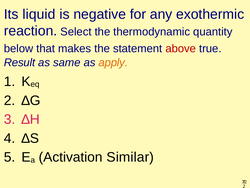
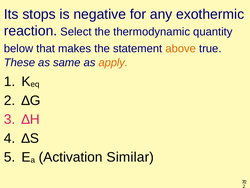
liquid: liquid -> stops
above colour: red -> orange
Result: Result -> These
